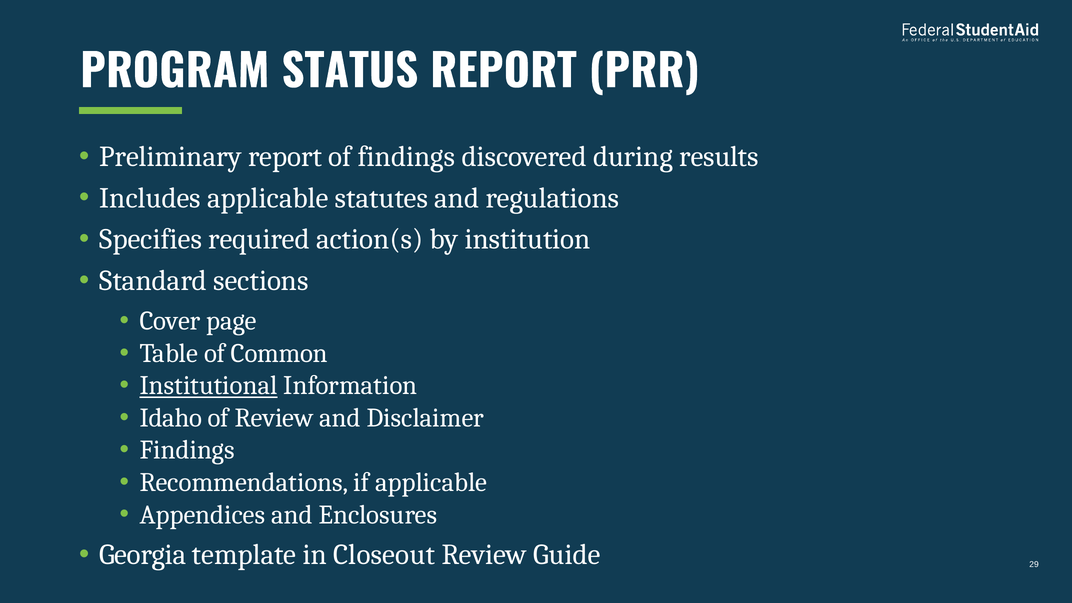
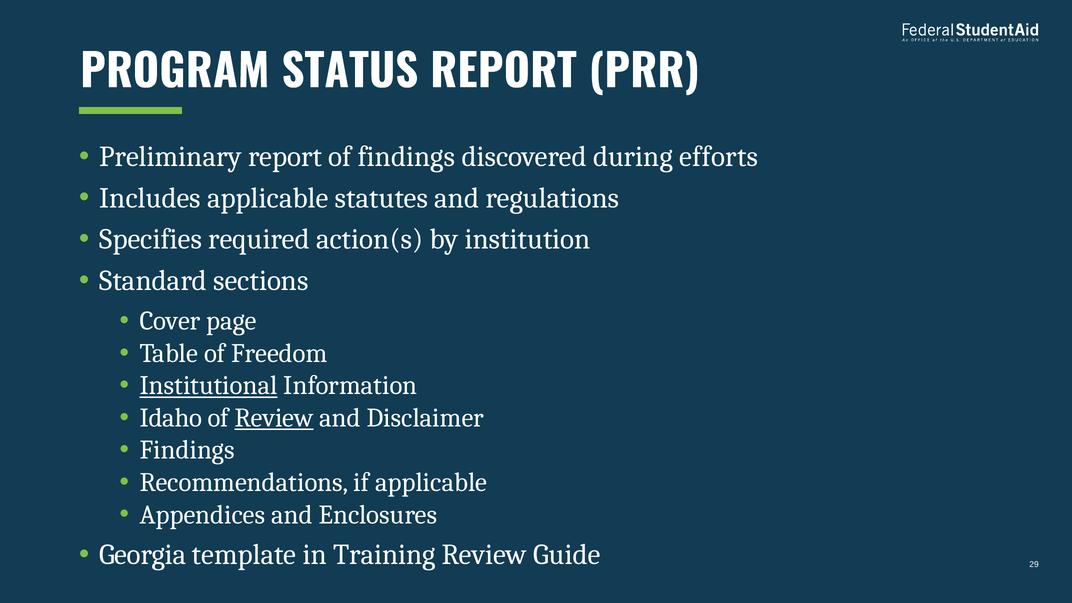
results: results -> efforts
Common: Common -> Freedom
Review at (274, 418) underline: none -> present
Closeout: Closeout -> Training
